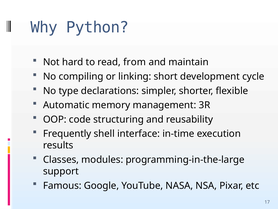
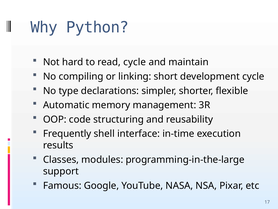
read from: from -> cycle
